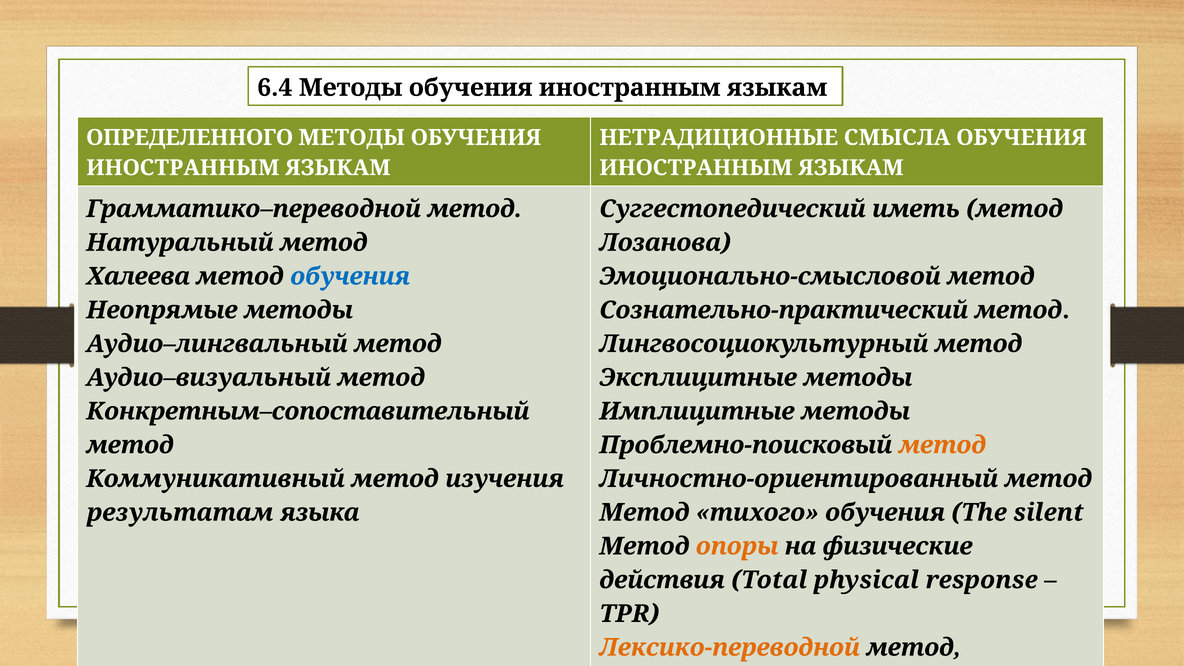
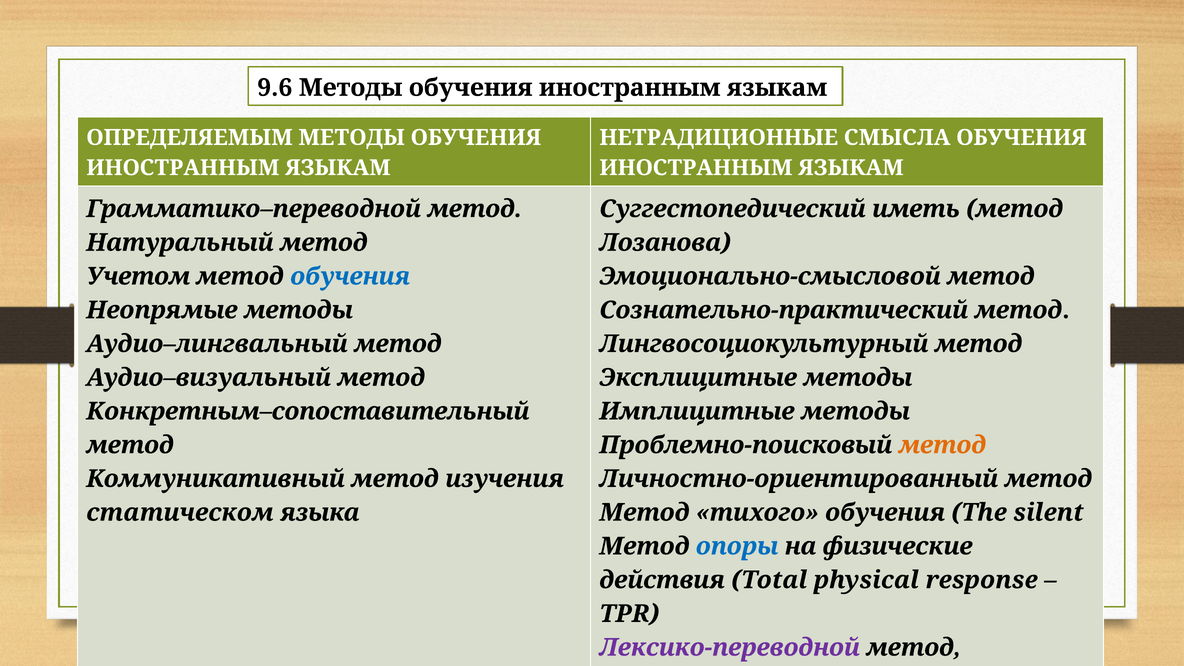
6.4: 6.4 -> 9.6
ОПРЕДЕЛЕННОГО: ОПРЕДЕЛЕННОГО -> ОПРЕДЕЛЯЕМЫМ
Халеева: Халеева -> Учетом
результатам: результатам -> стaтическом
опоры colour: orange -> blue
Лексико-переводной colour: orange -> purple
